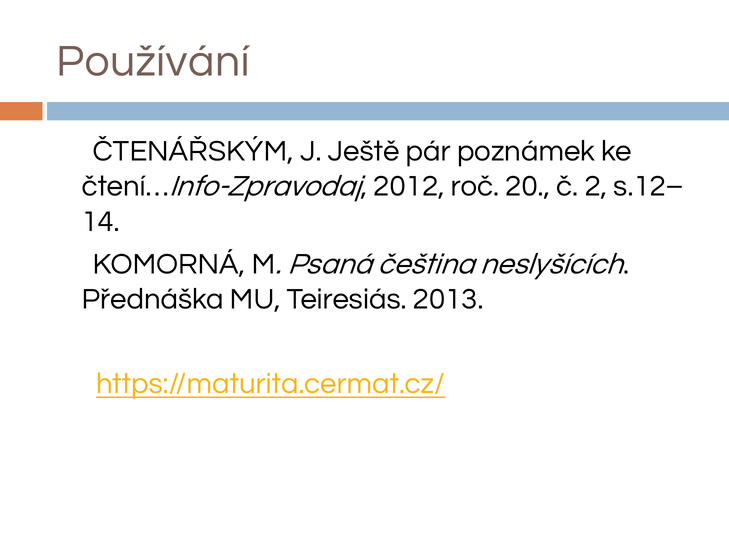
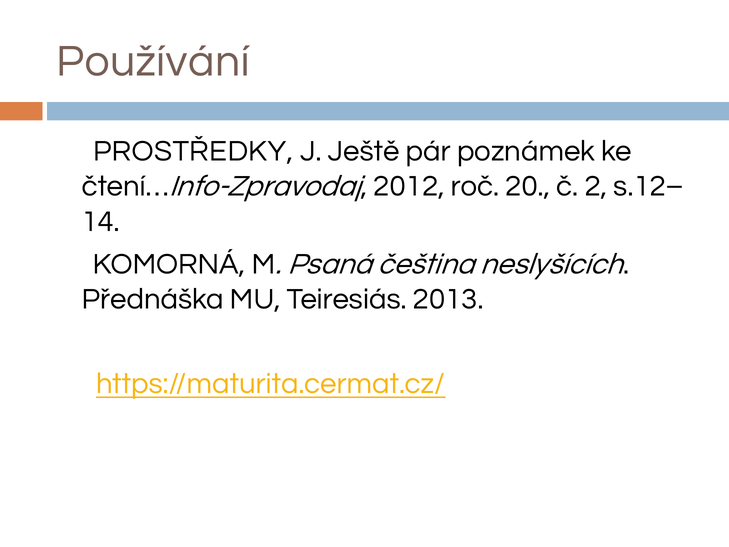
ČTENÁŘSKÝM: ČTENÁŘSKÝM -> PROSTŘEDKY
